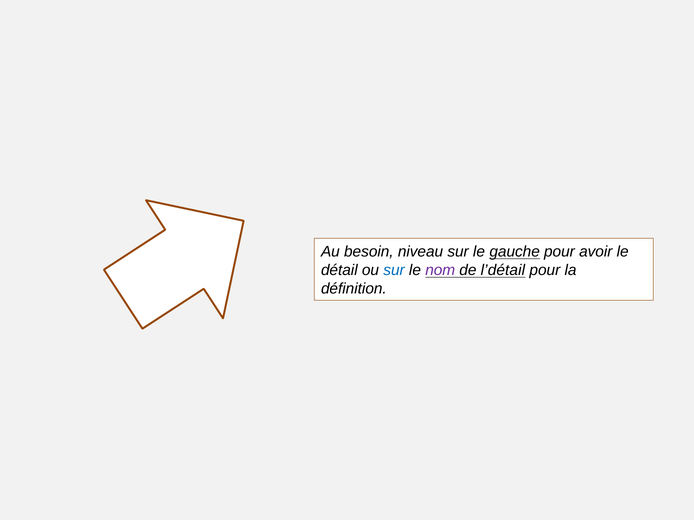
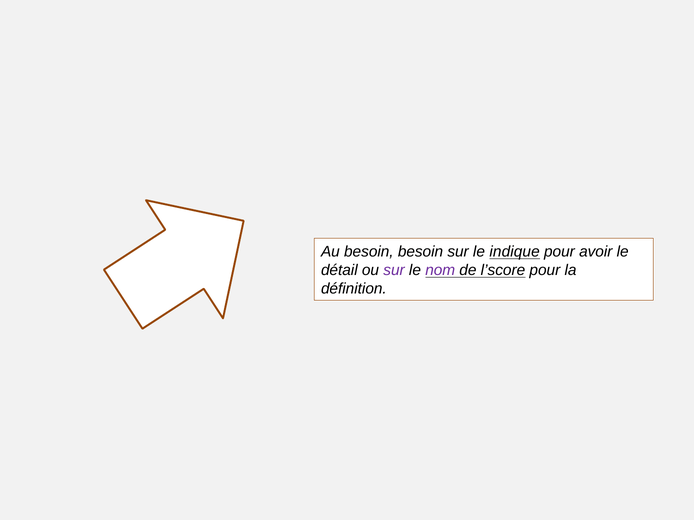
besoin niveau: niveau -> besoin
gauche: gauche -> indique
sur at (394, 271) colour: blue -> purple
l’détail: l’détail -> l’score
